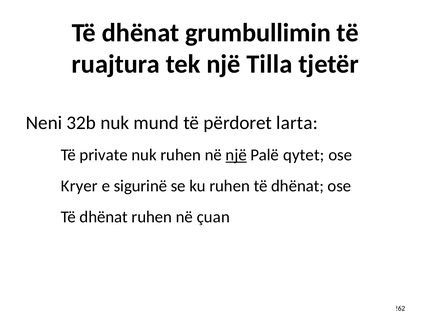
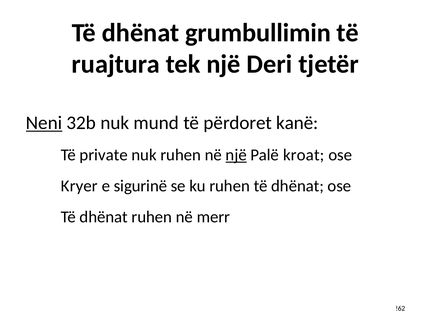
Tilla: Tilla -> Deri
Neni underline: none -> present
larta: larta -> kanë
qytet: qytet -> kroat
çuan: çuan -> merr
